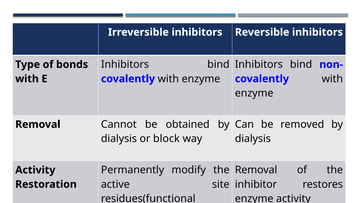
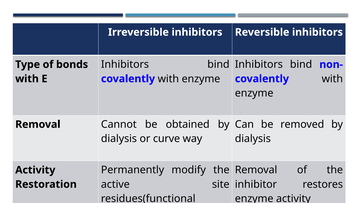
block: block -> curve
